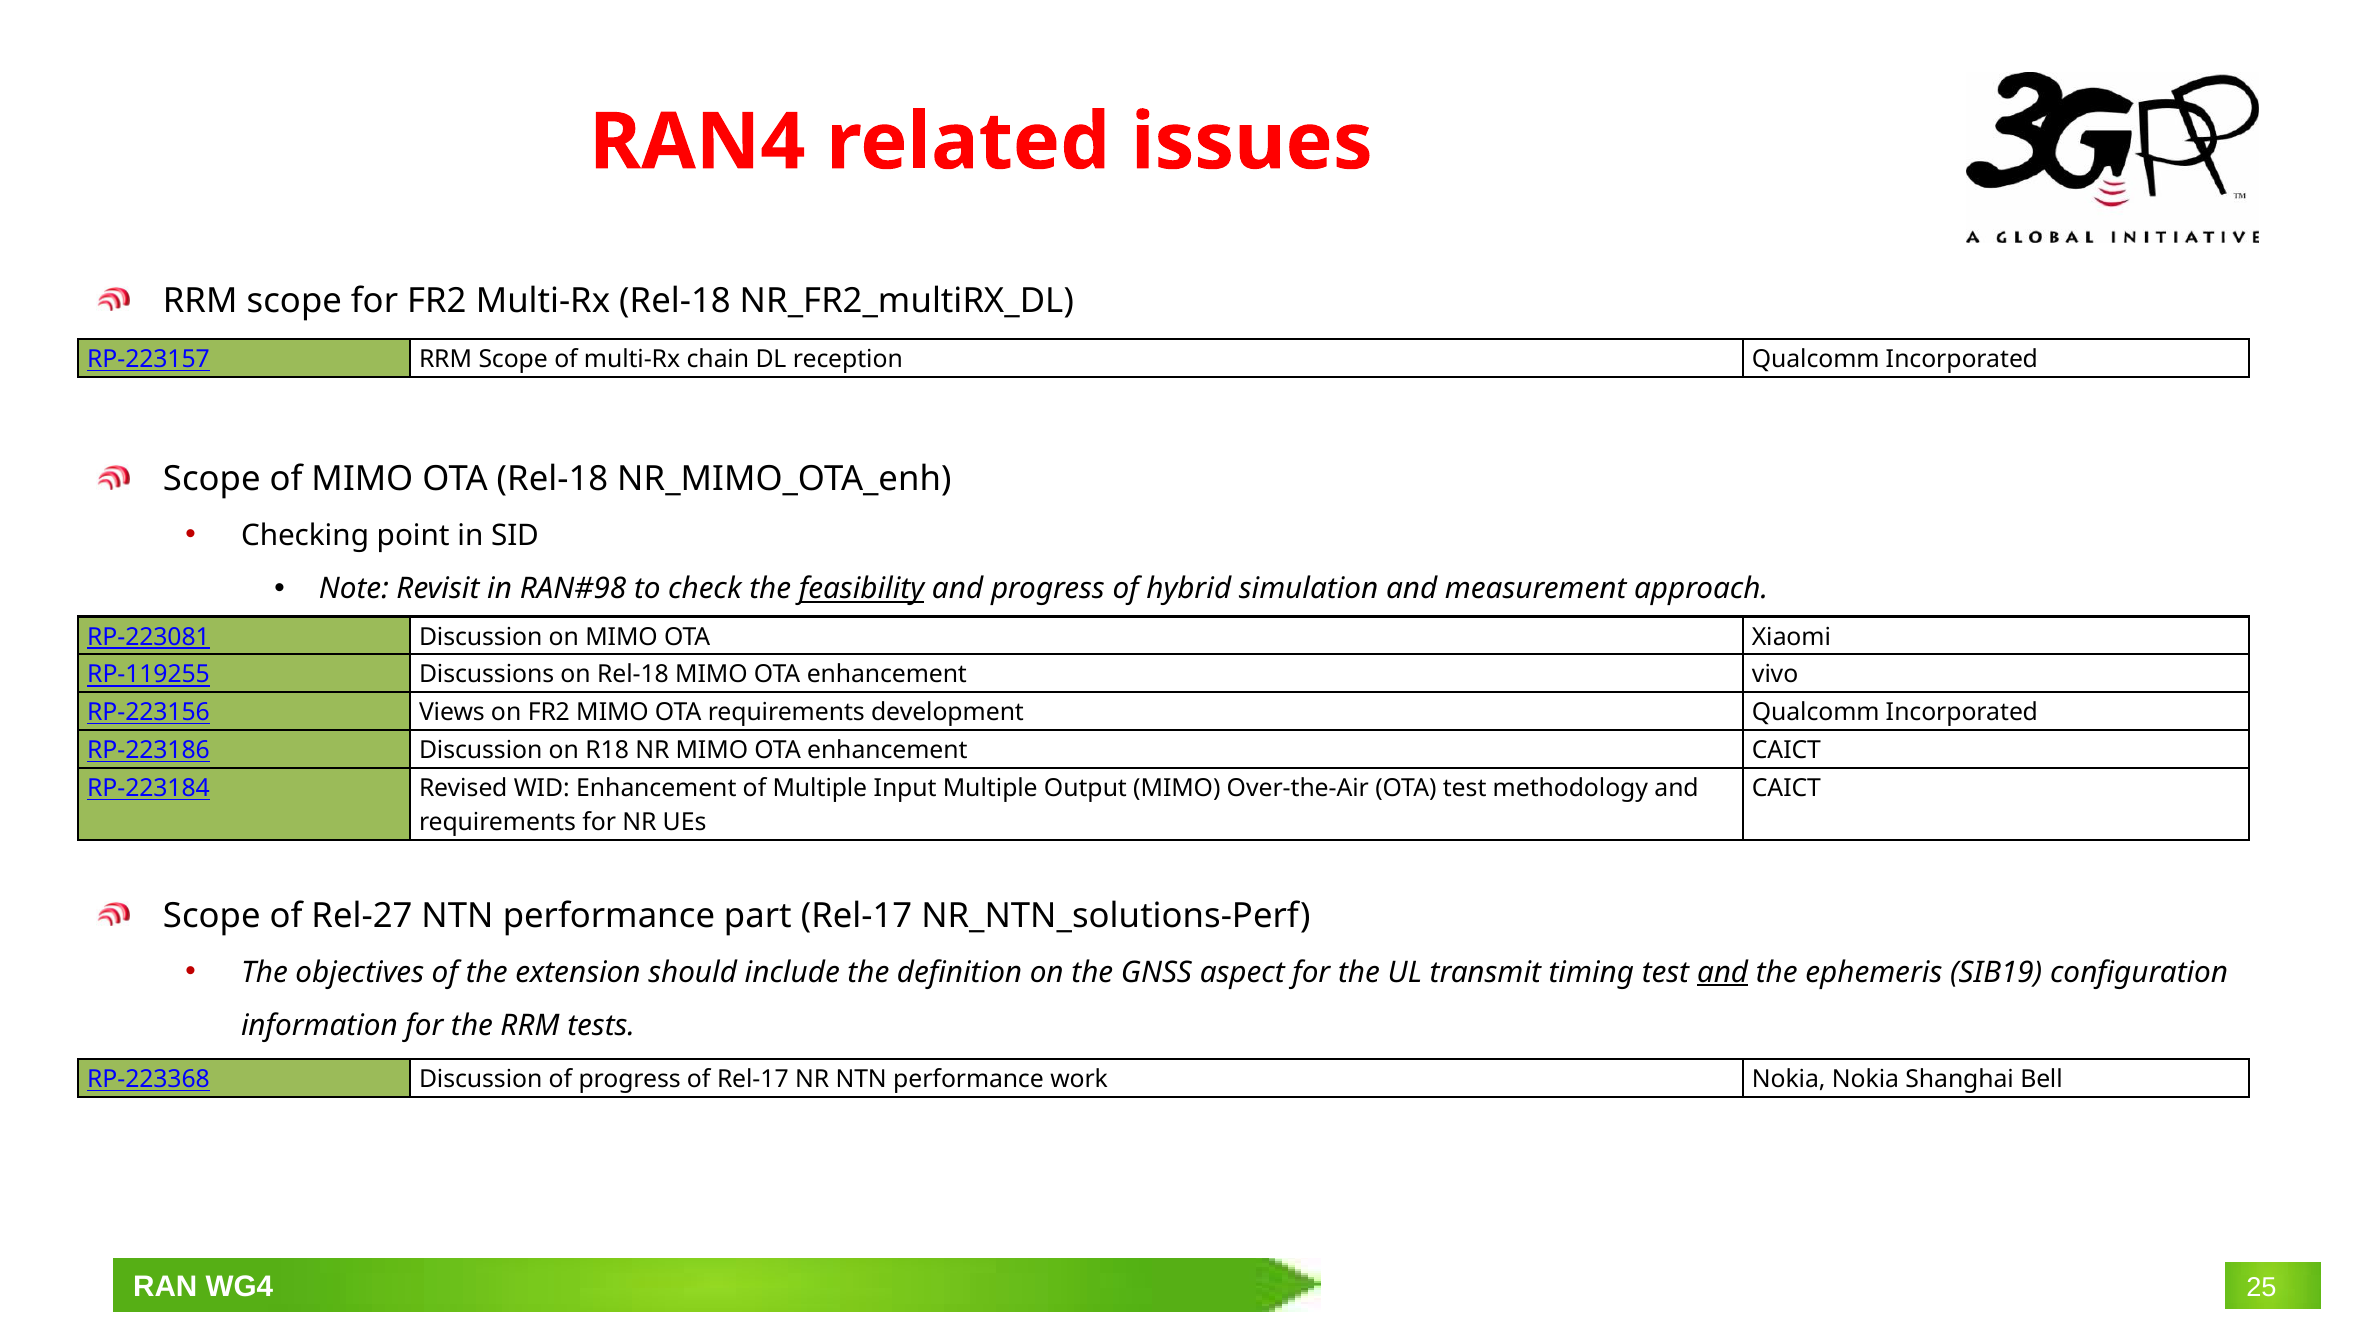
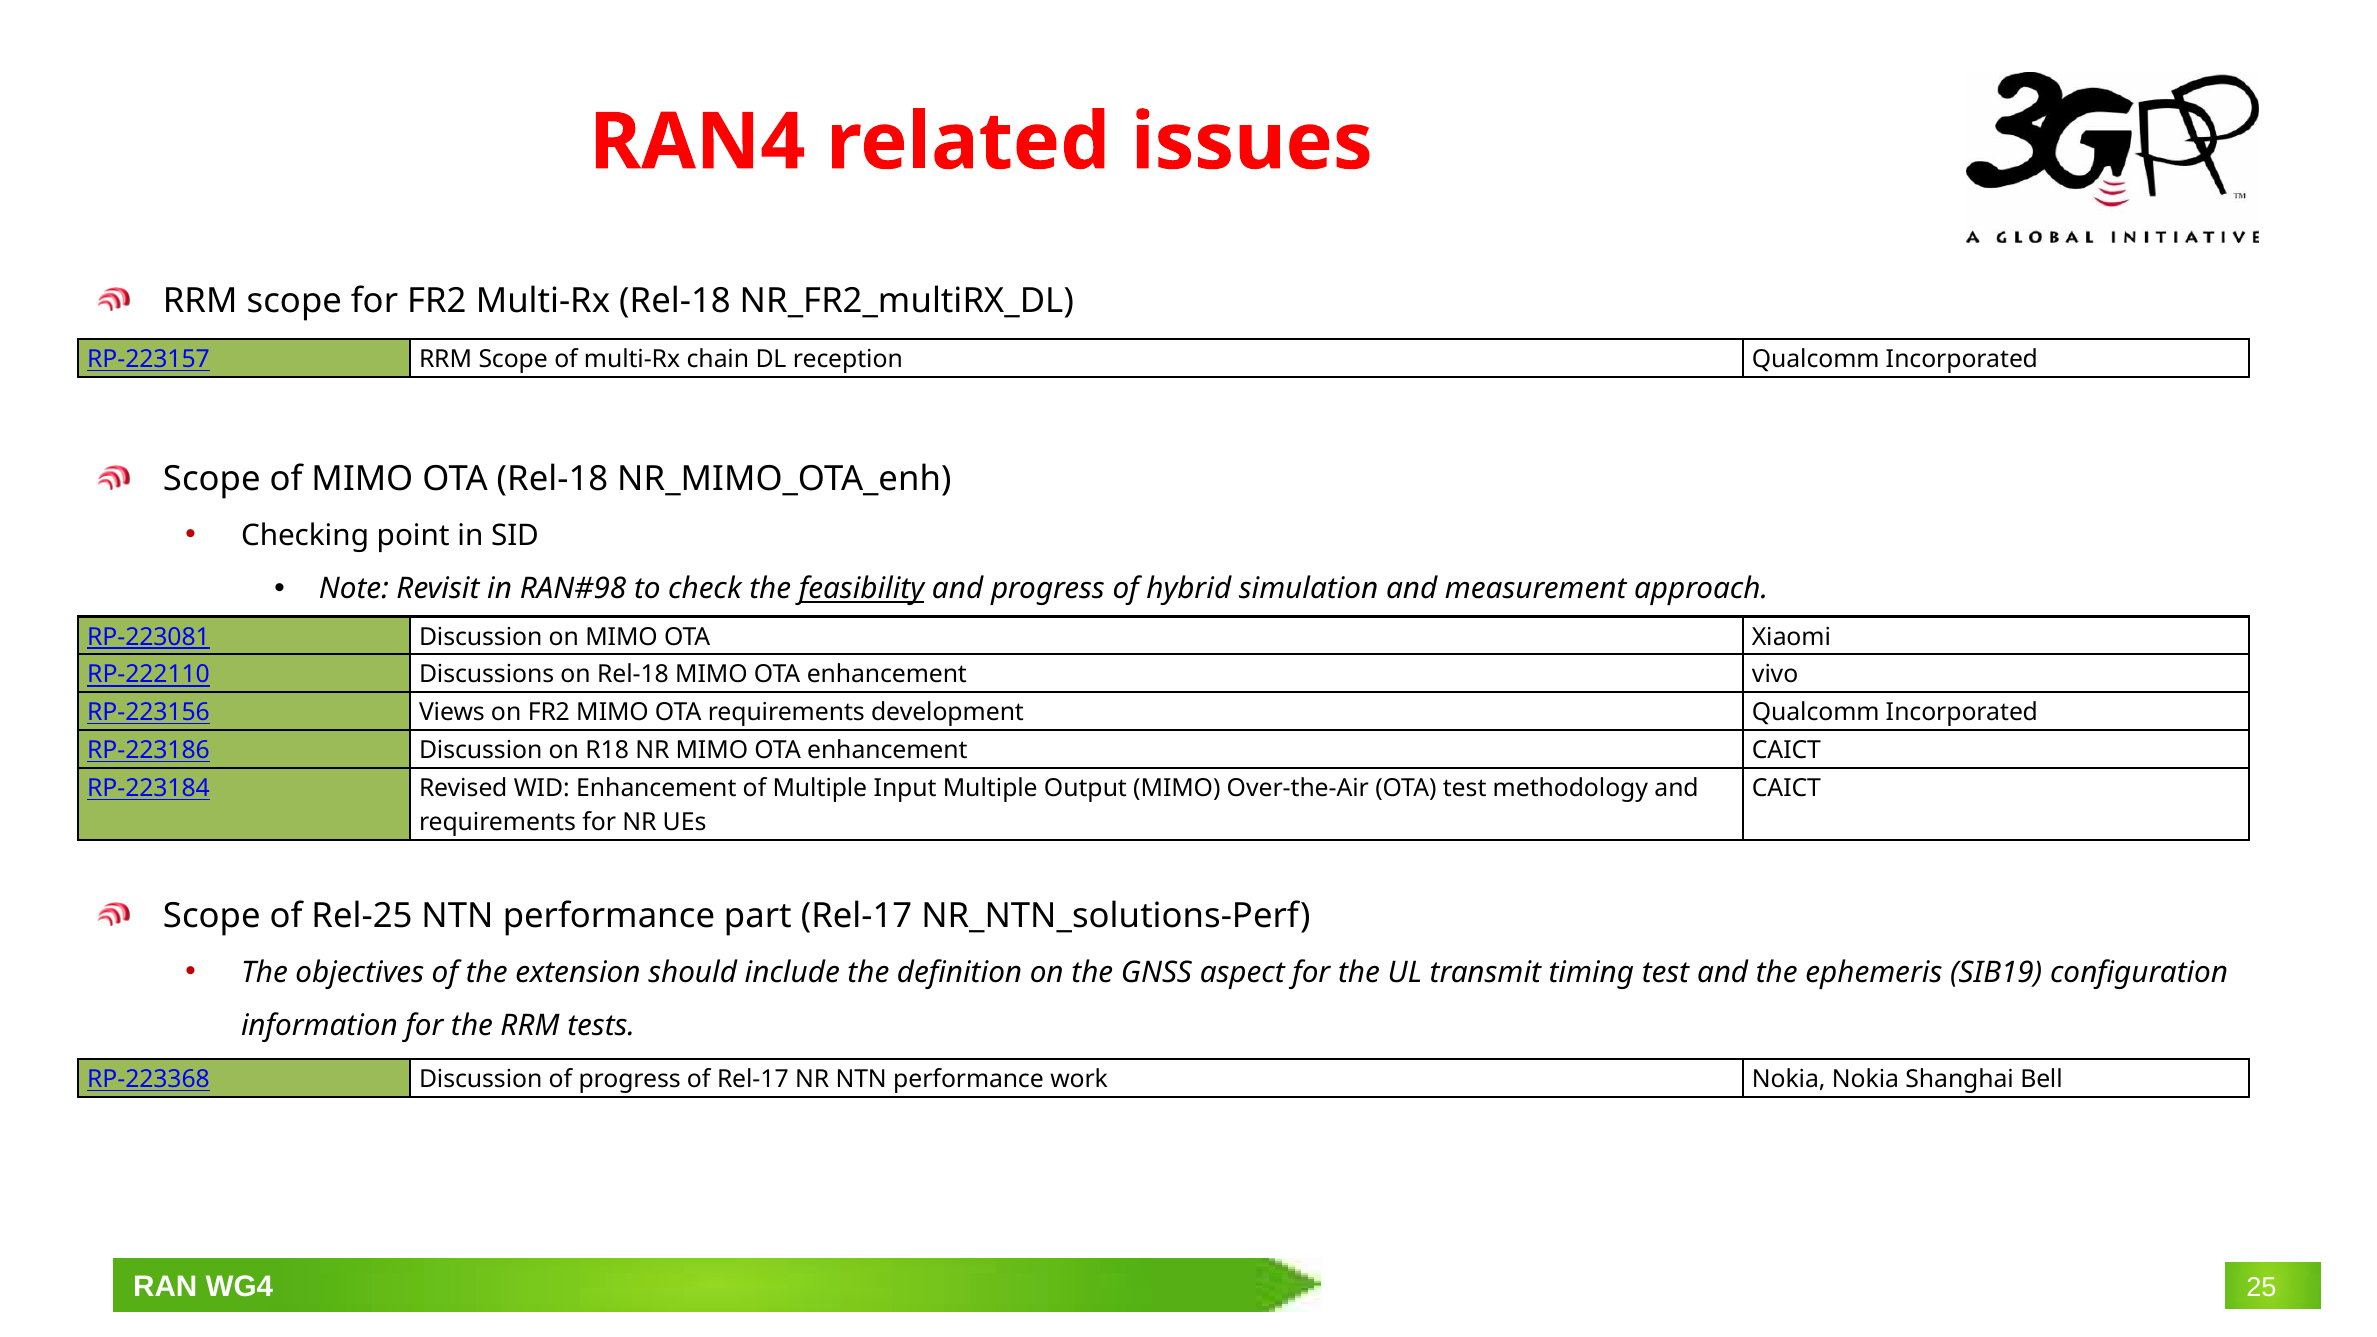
RP‑119255: RP‑119255 -> RP‑222110
Rel-27: Rel-27 -> Rel-25
and at (1723, 972) underline: present -> none
